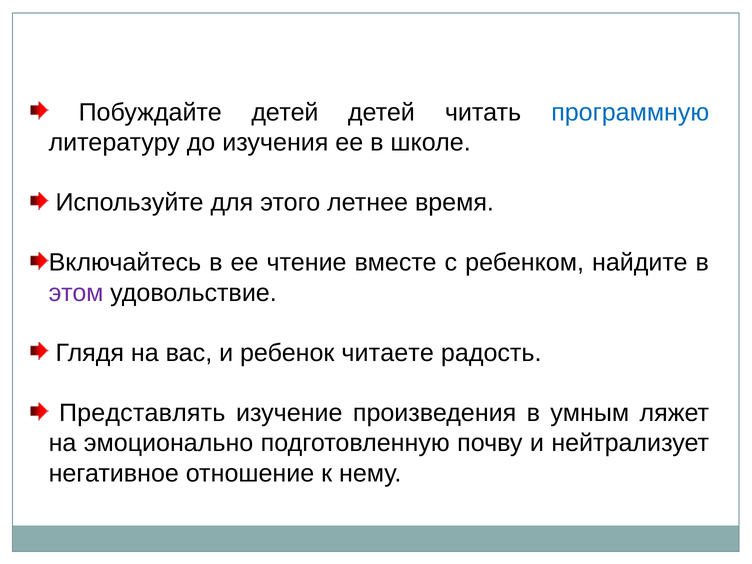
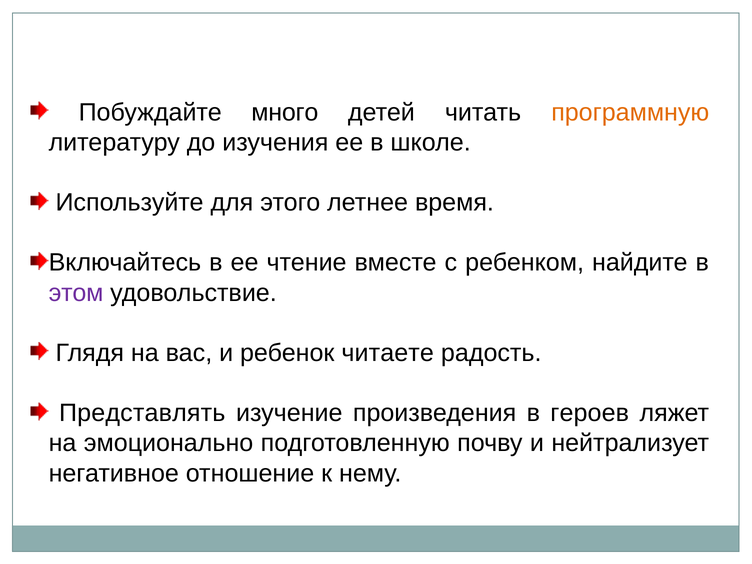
Побуждайте детей: детей -> много
программную colour: blue -> orange
умным: умным -> героев
